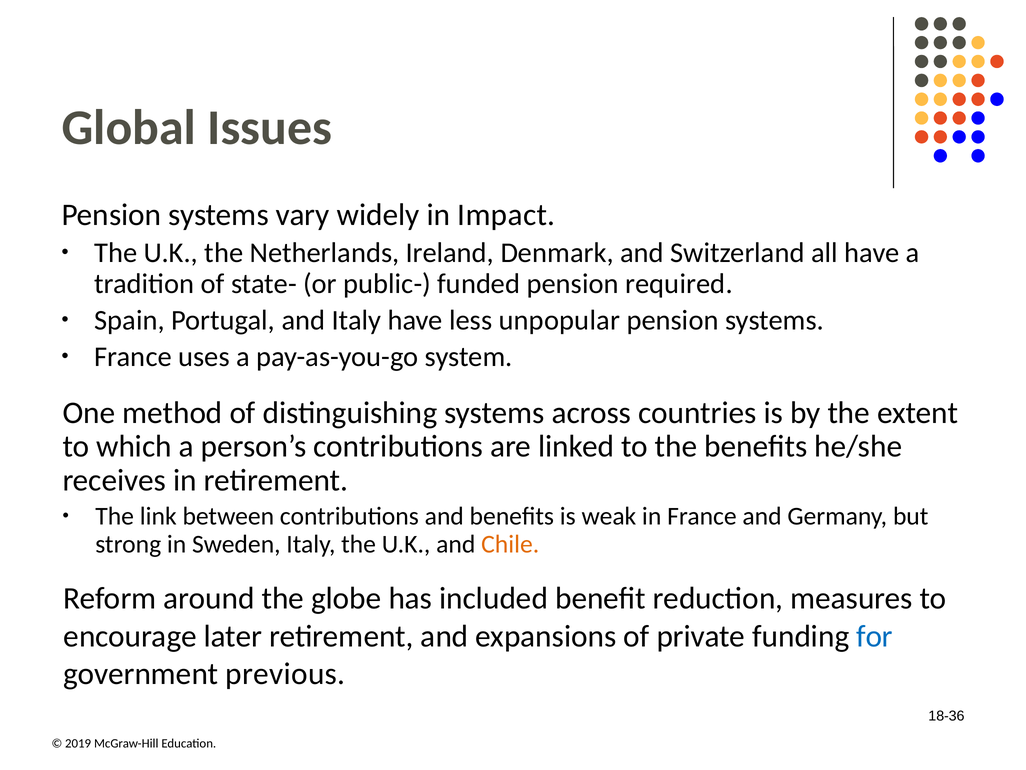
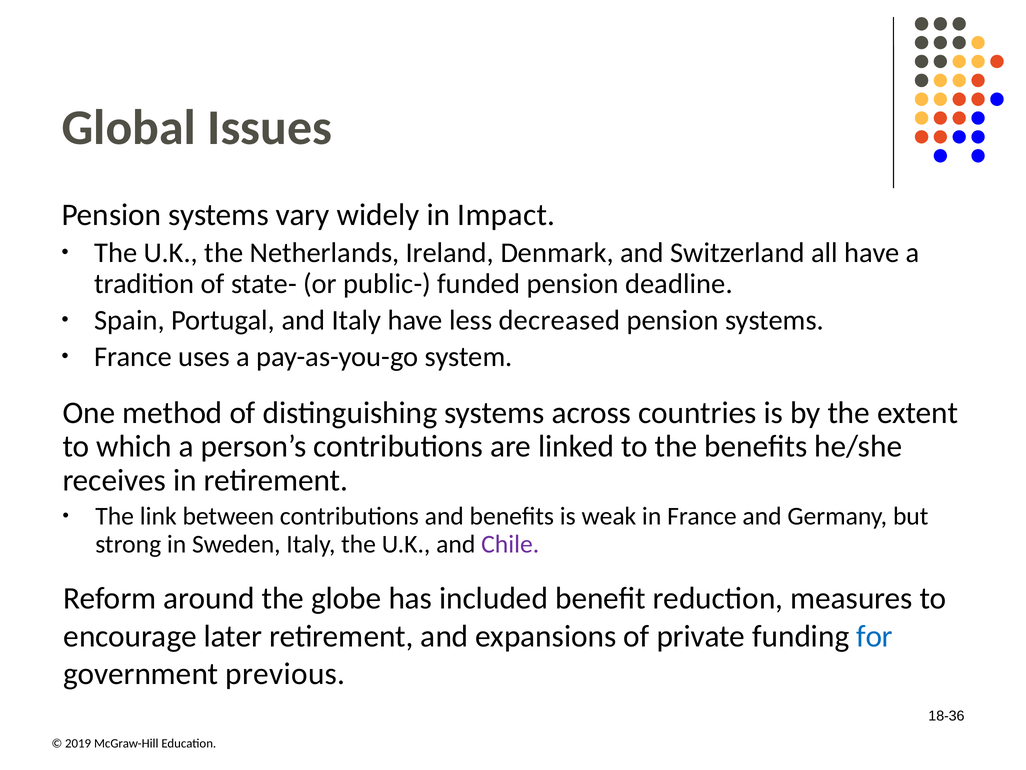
required: required -> deadline
unpopular: unpopular -> decreased
Chile colour: orange -> purple
